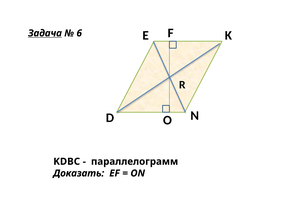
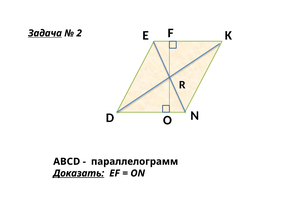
6: 6 -> 2
KDBC: KDBC -> ABCD
Доказать underline: none -> present
